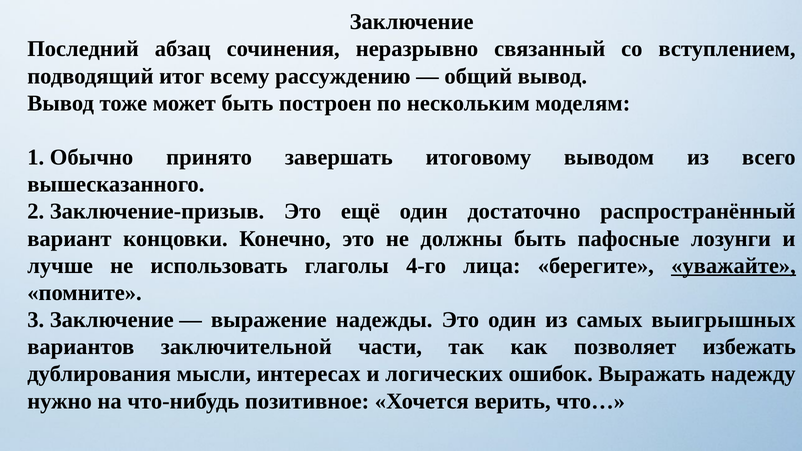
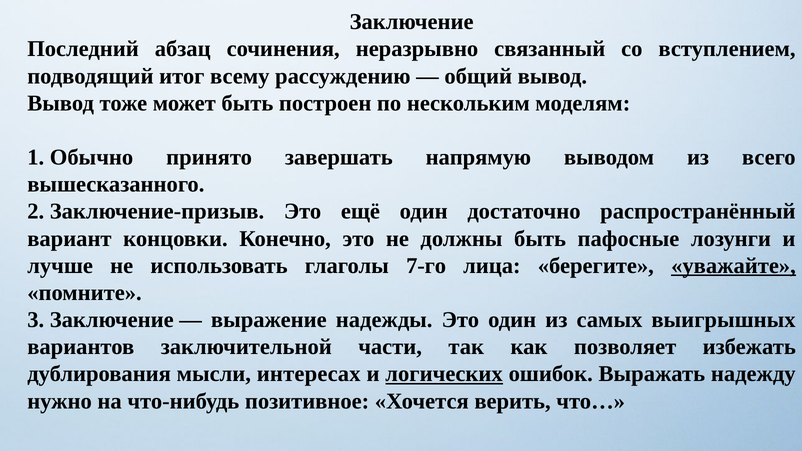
итоговому: итоговому -> напрямую
4-го: 4-го -> 7-го
логических underline: none -> present
